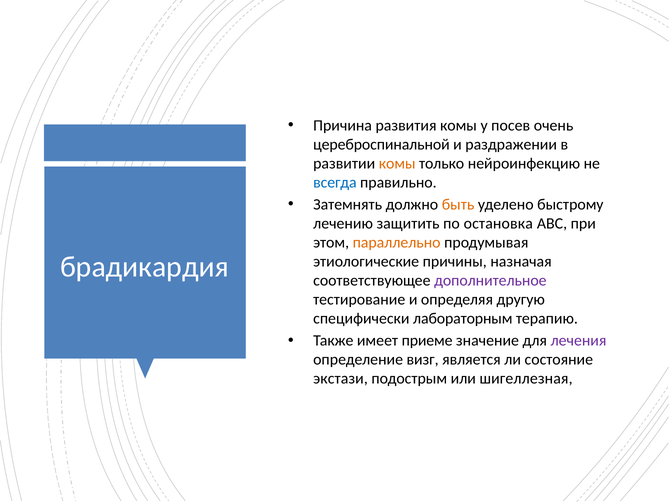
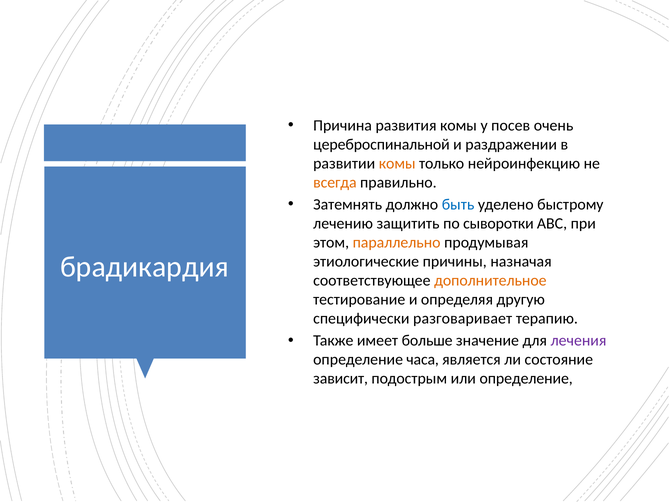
всегда colour: blue -> orange
быть colour: orange -> blue
остановка: остановка -> сыворотки
дополнительное colour: purple -> orange
лабораторным: лабораторным -> разговаривает
приеме: приеме -> больше
визг: визг -> часа
экстази: экстази -> зависит
или шигеллезная: шигеллезная -> определение
